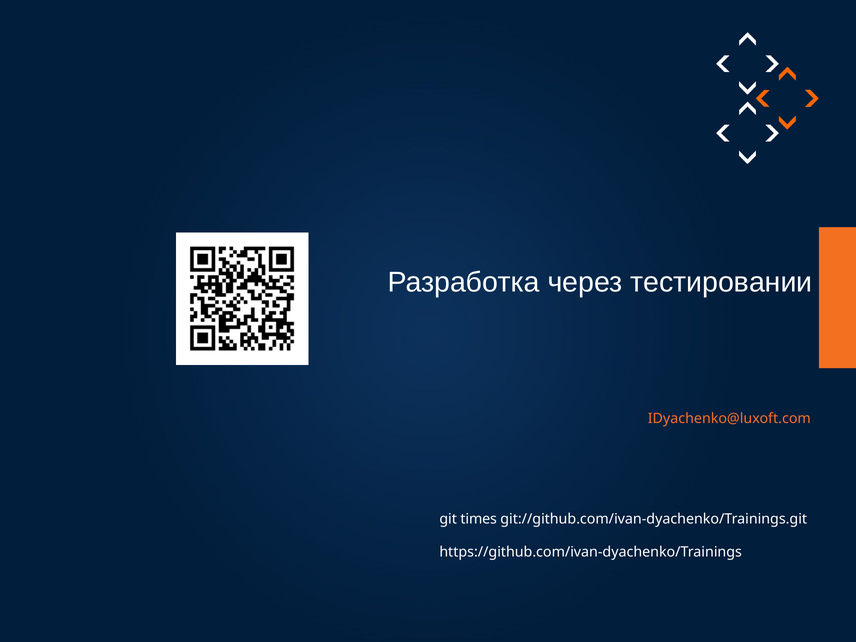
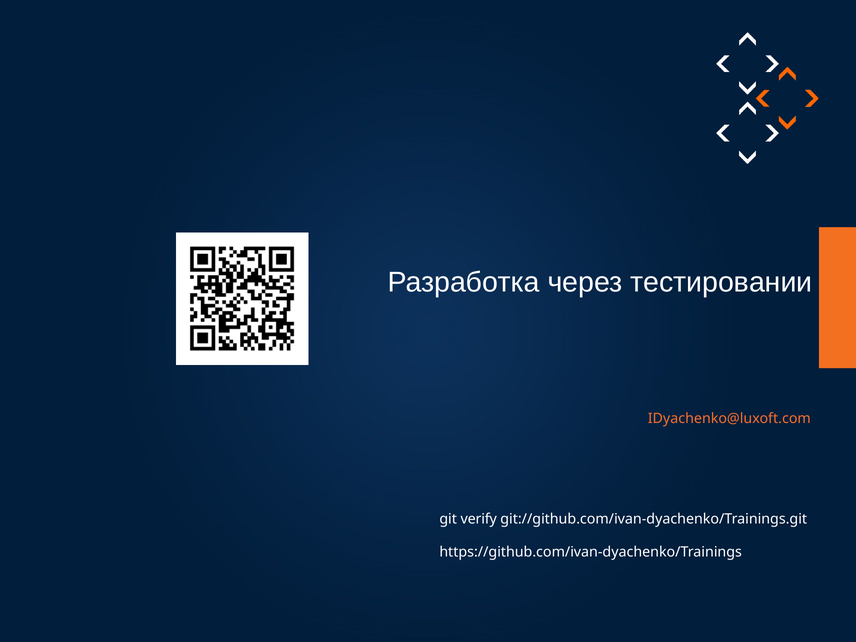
times: times -> verify
